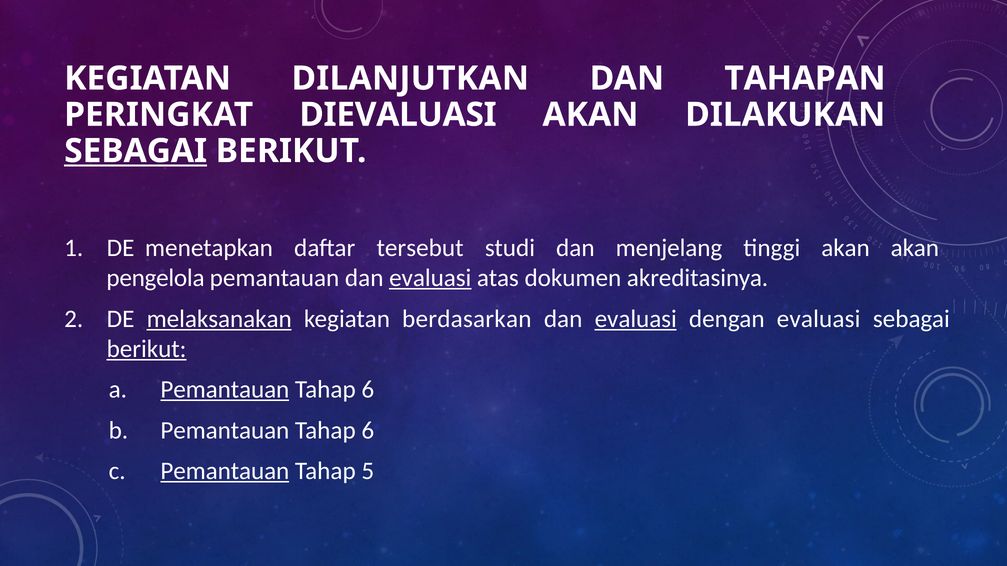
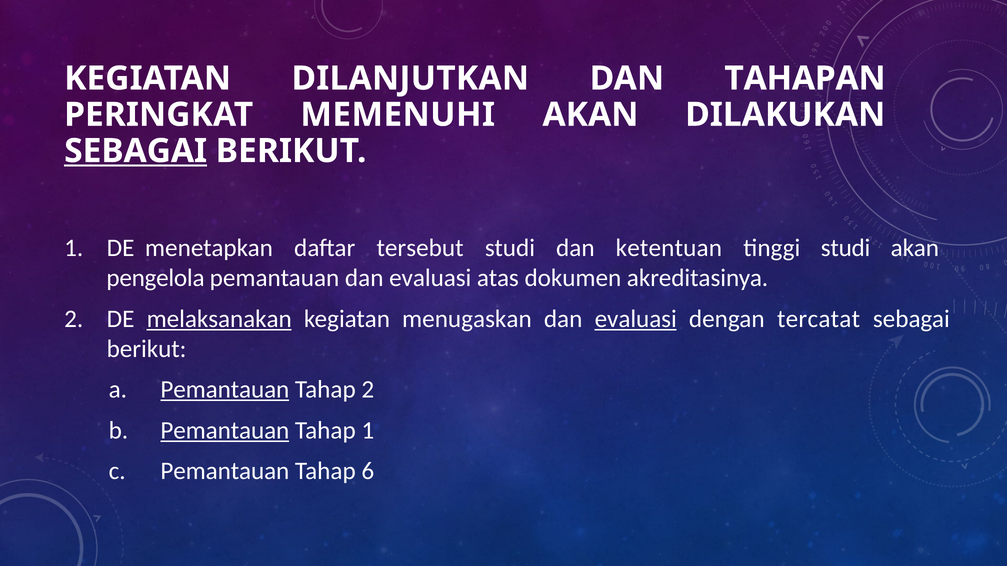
DIEVALUASI: DIEVALUASI -> MEMENUHI
menjelang: menjelang -> ketentuan
tinggi akan: akan -> studi
evaluasi at (430, 278) underline: present -> none
berdasarkan: berdasarkan -> menugaskan
dengan evaluasi: evaluasi -> tercatat
berikut at (147, 349) underline: present -> none
6 at (368, 390): 6 -> 2
Pemantauan at (225, 431) underline: none -> present
6 at (368, 431): 6 -> 1
Pemantauan at (225, 471) underline: present -> none
5: 5 -> 6
